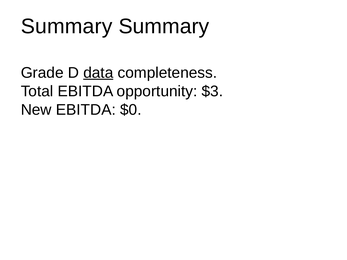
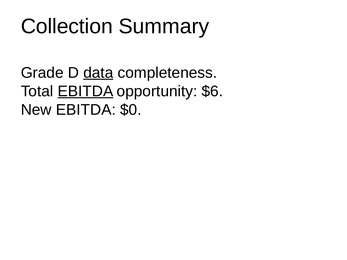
Summary at (67, 26): Summary -> Collection
EBITDA at (85, 91) underline: none -> present
$3: $3 -> $6
